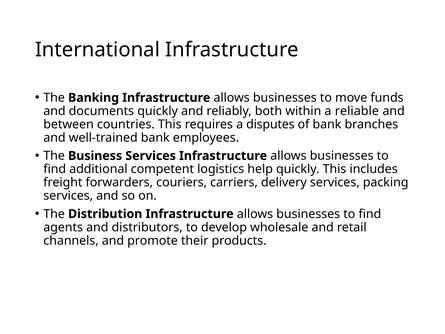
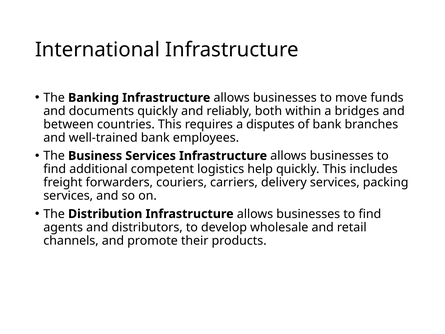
reliable: reliable -> bridges
